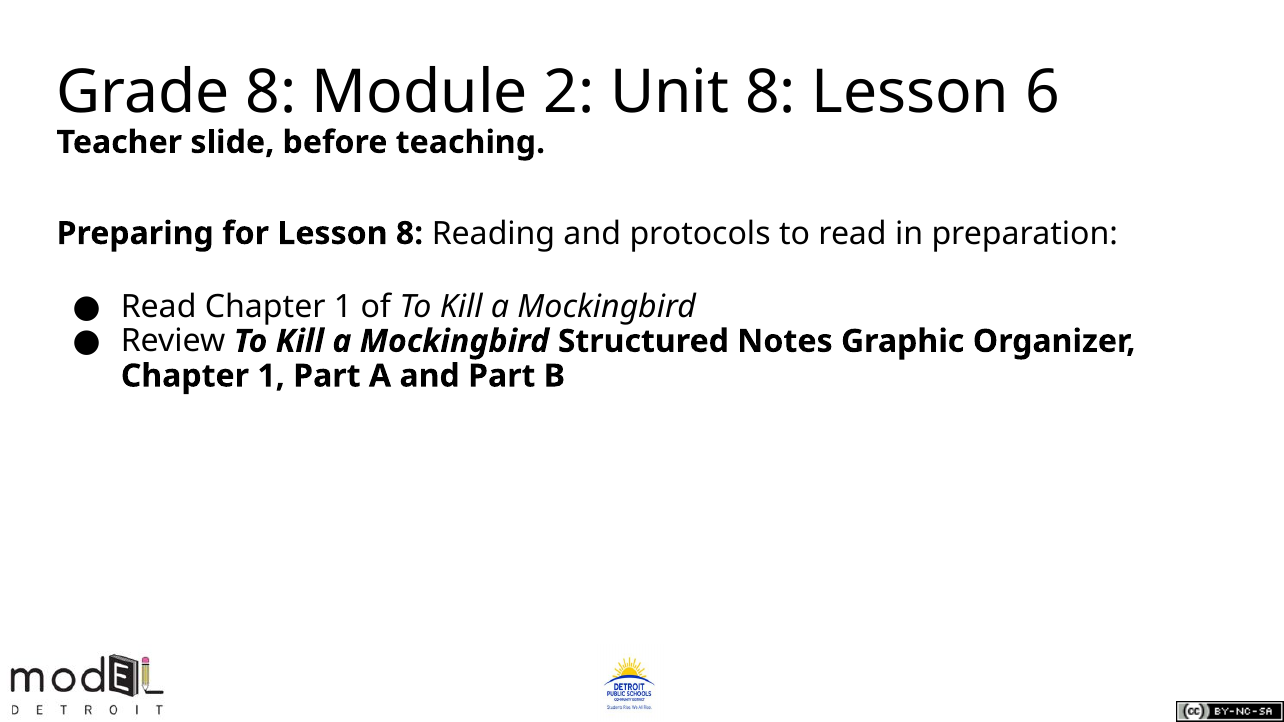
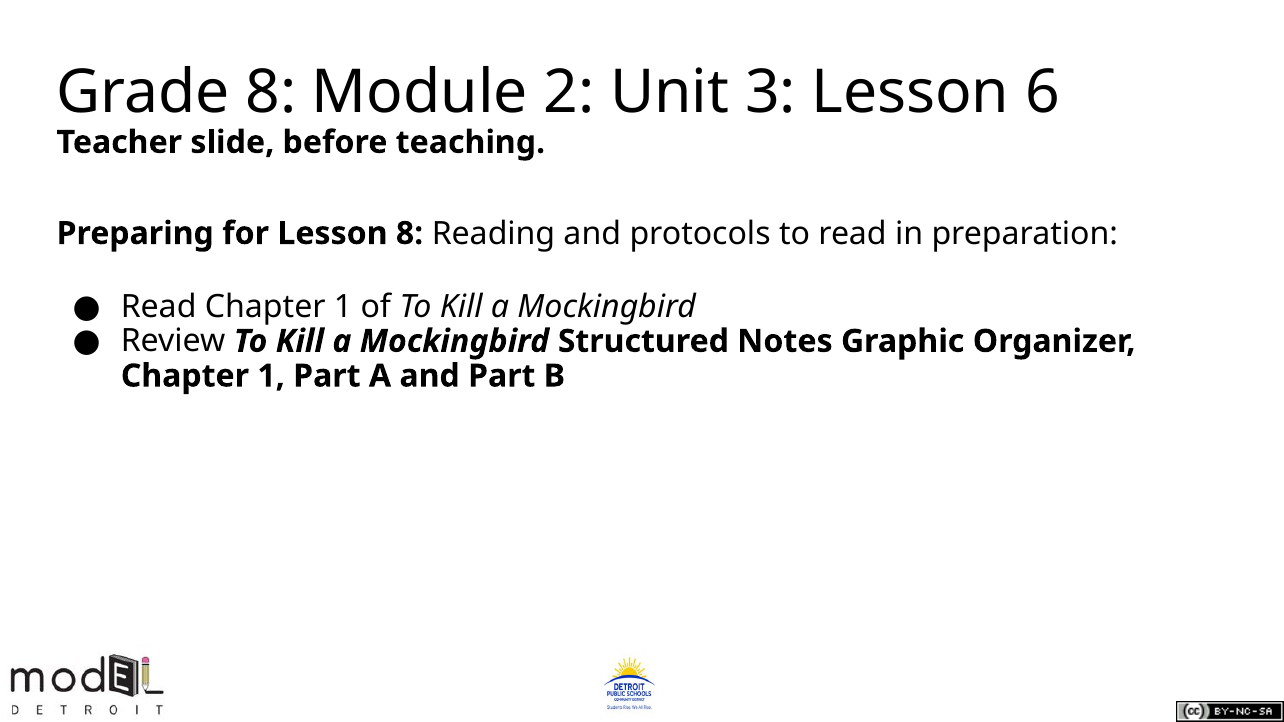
Unit 8: 8 -> 3
